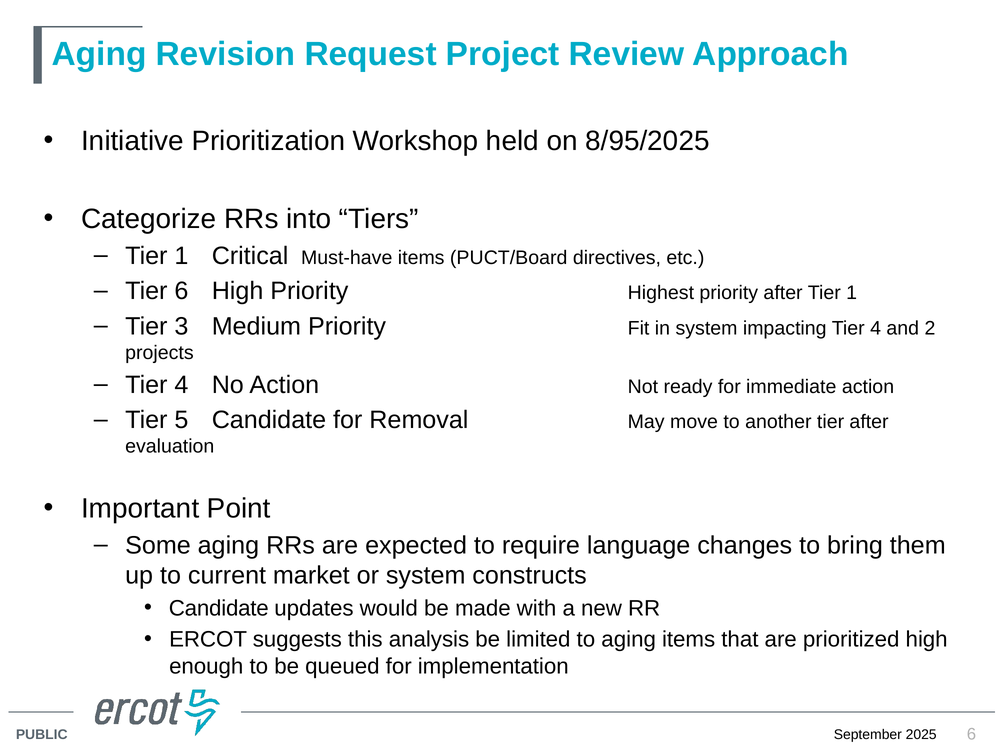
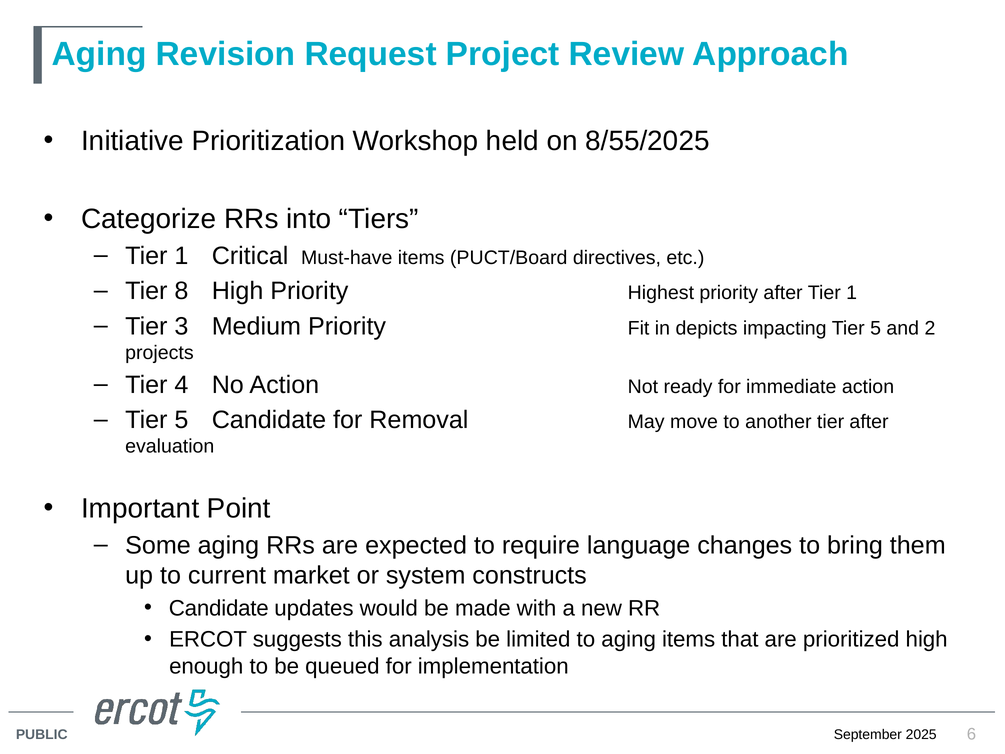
8/95/2025: 8/95/2025 -> 8/55/2025
Tier 6: 6 -> 8
in system: system -> depicts
impacting Tier 4: 4 -> 5
